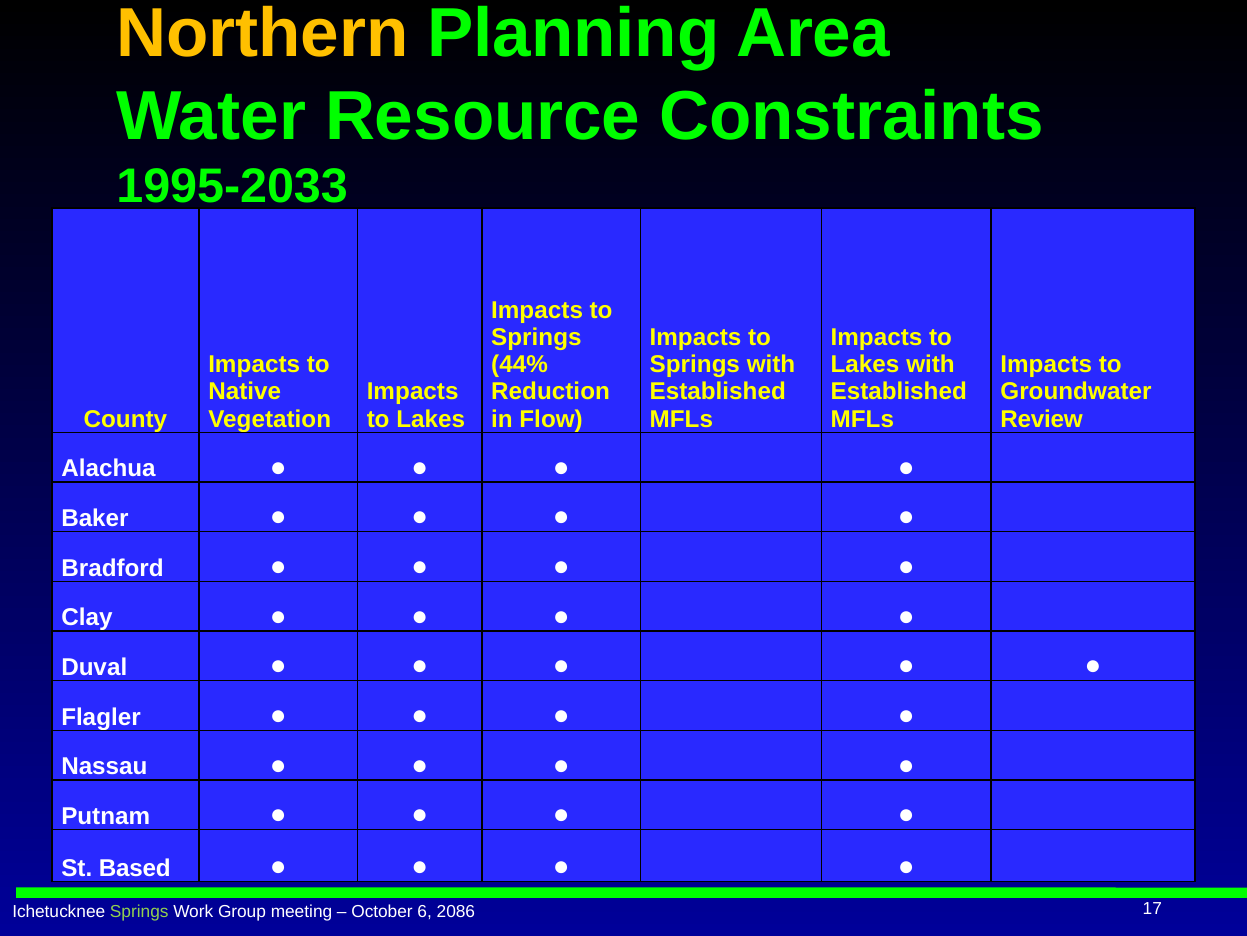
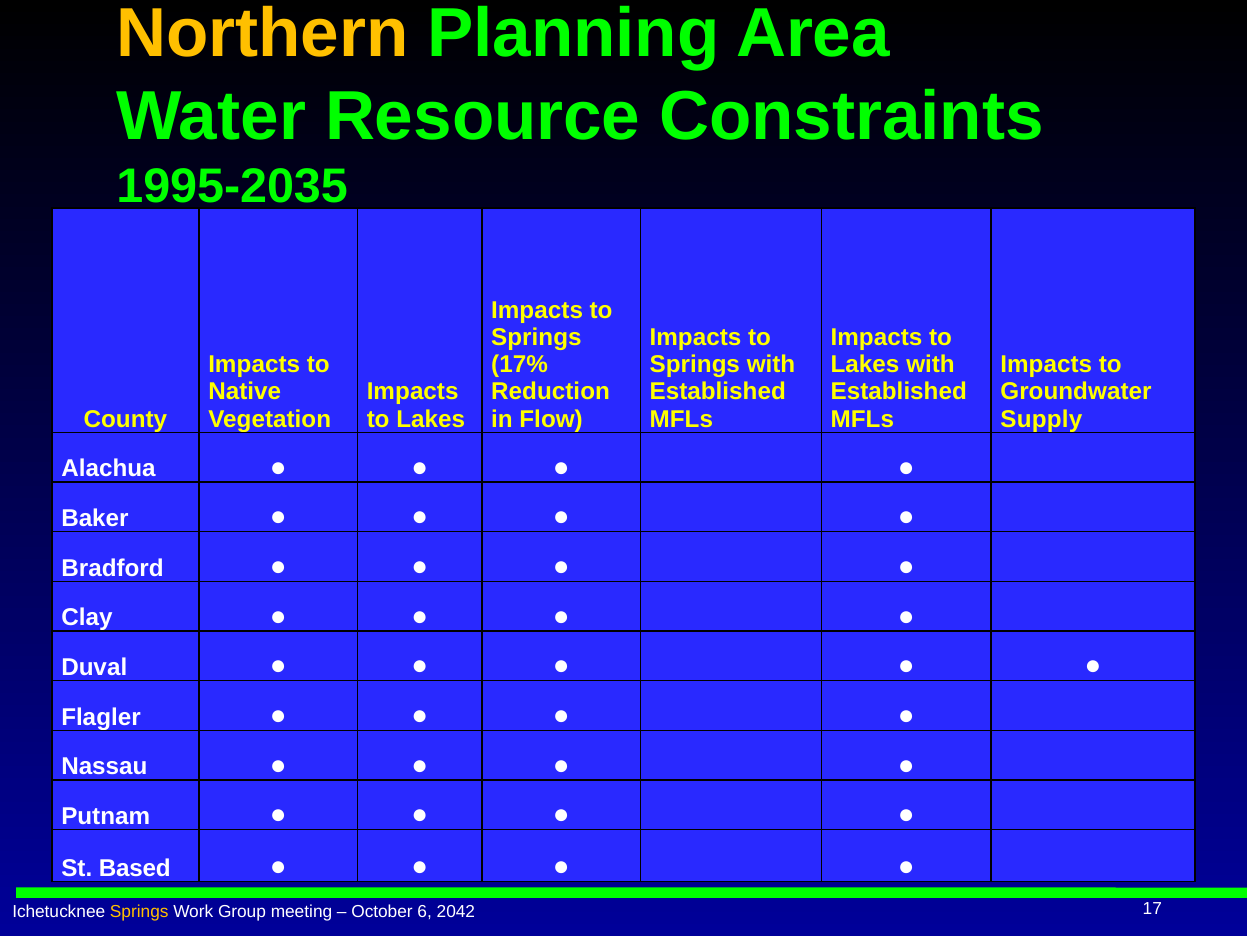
1995-2033: 1995-2033 -> 1995-2035
44%: 44% -> 17%
Review: Review -> Supply
Springs at (139, 911) colour: light green -> yellow
2086: 2086 -> 2042
